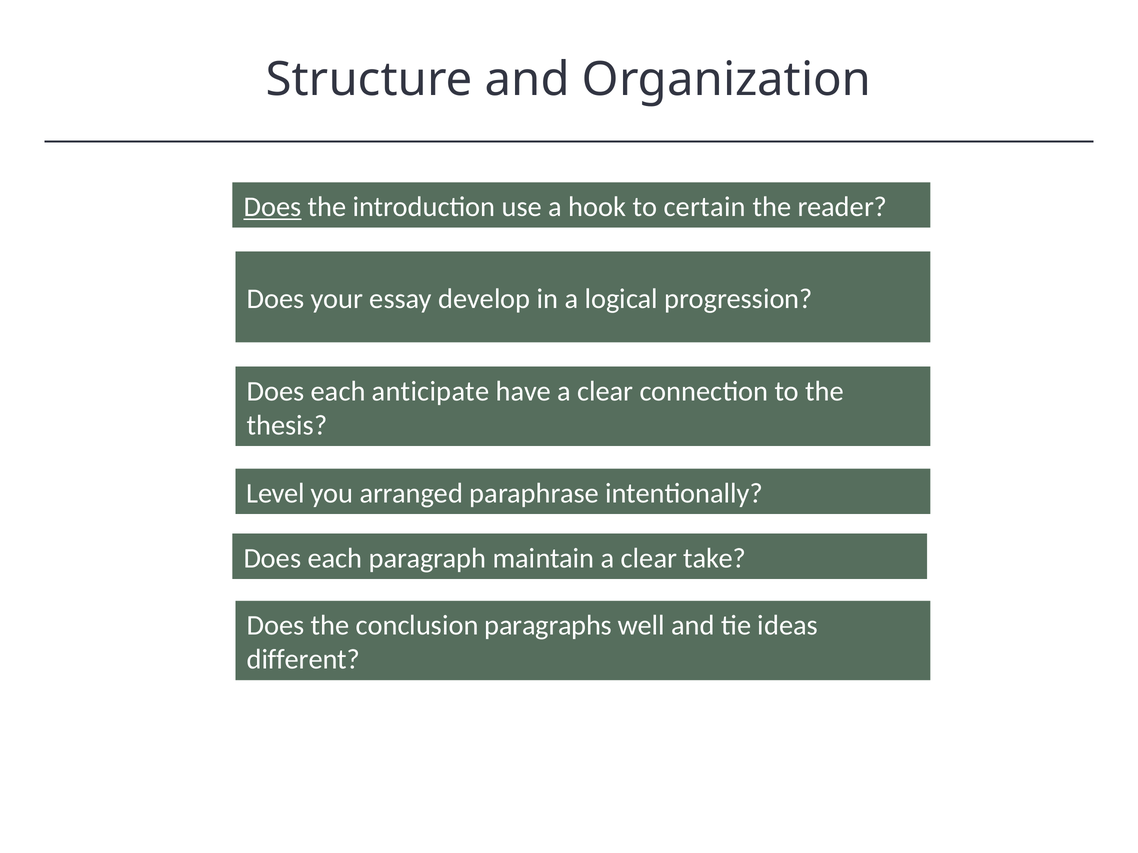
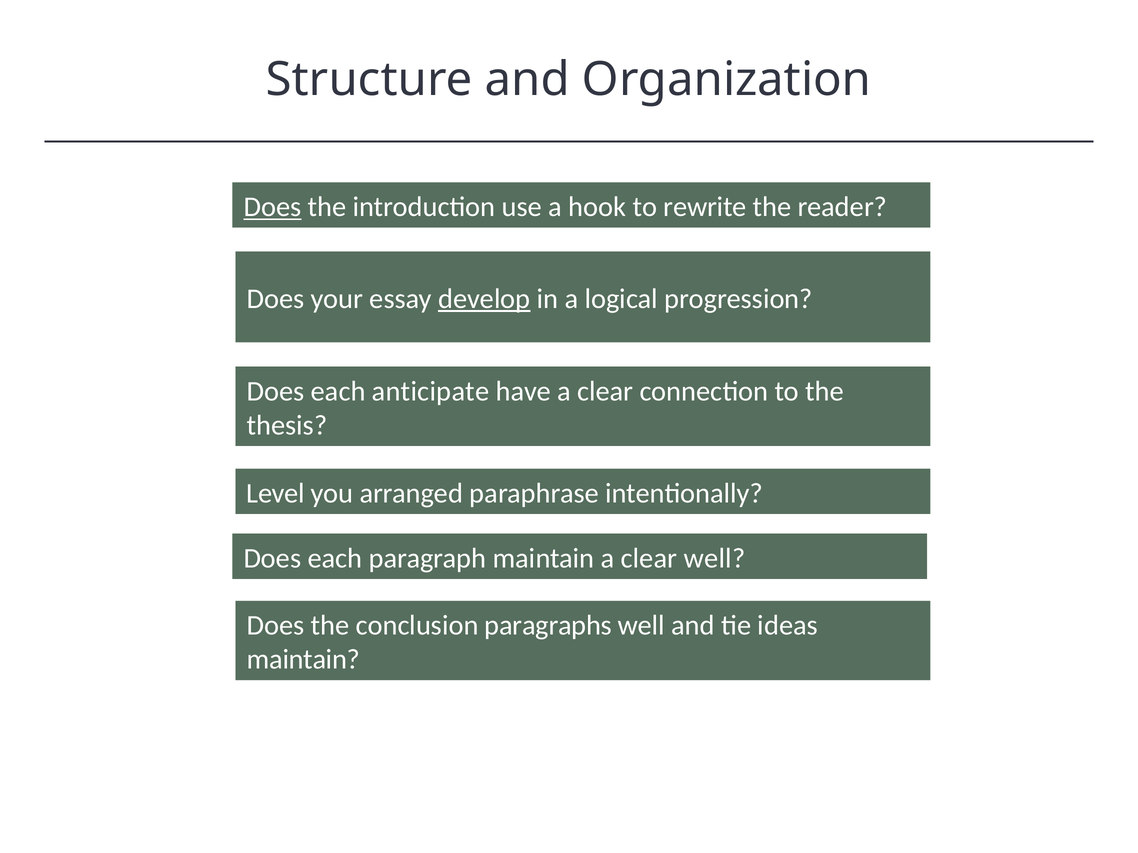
certain: certain -> rewrite
develop underline: none -> present
clear take: take -> well
different at (303, 660): different -> maintain
